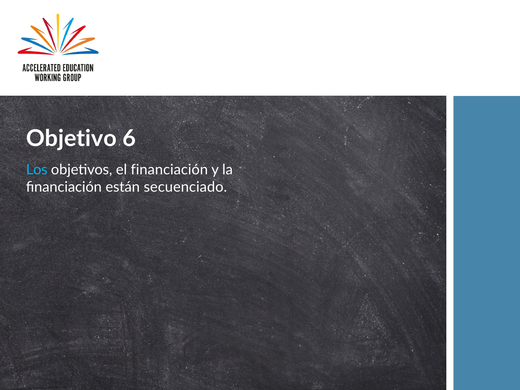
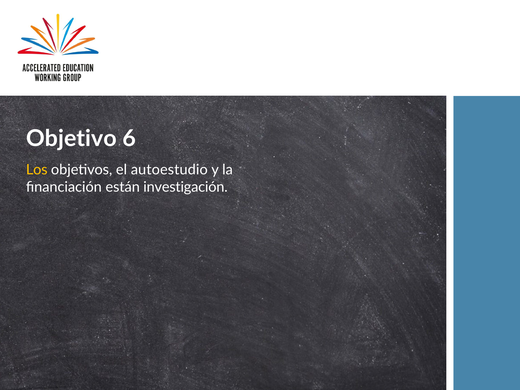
Los colour: light blue -> yellow
el financiación: financiación -> autoestudio
secuenciado: secuenciado -> investigación
